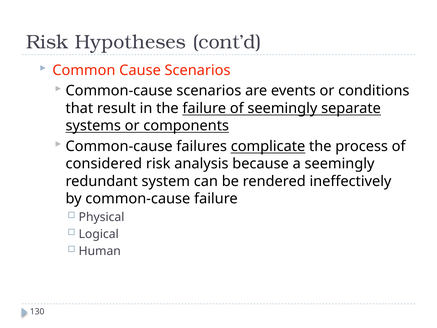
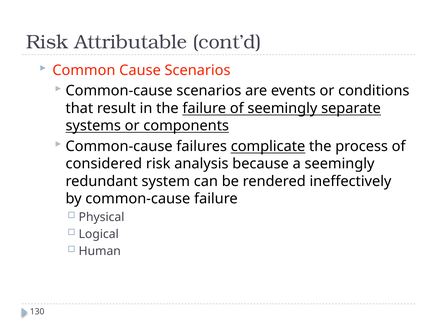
Hypotheses: Hypotheses -> Attributable
